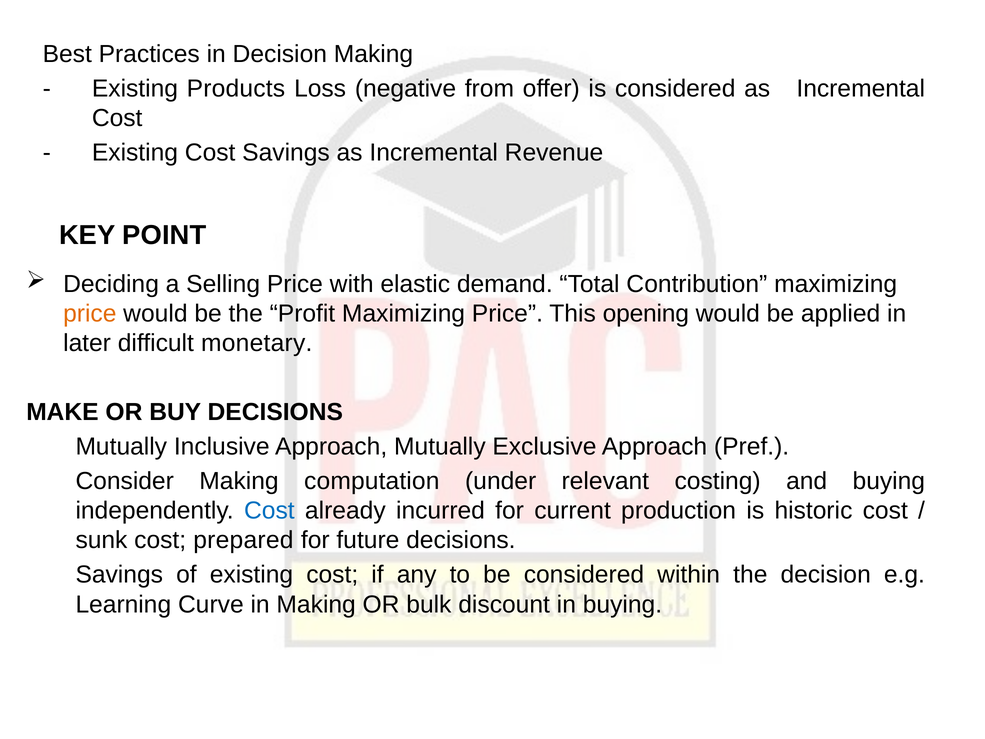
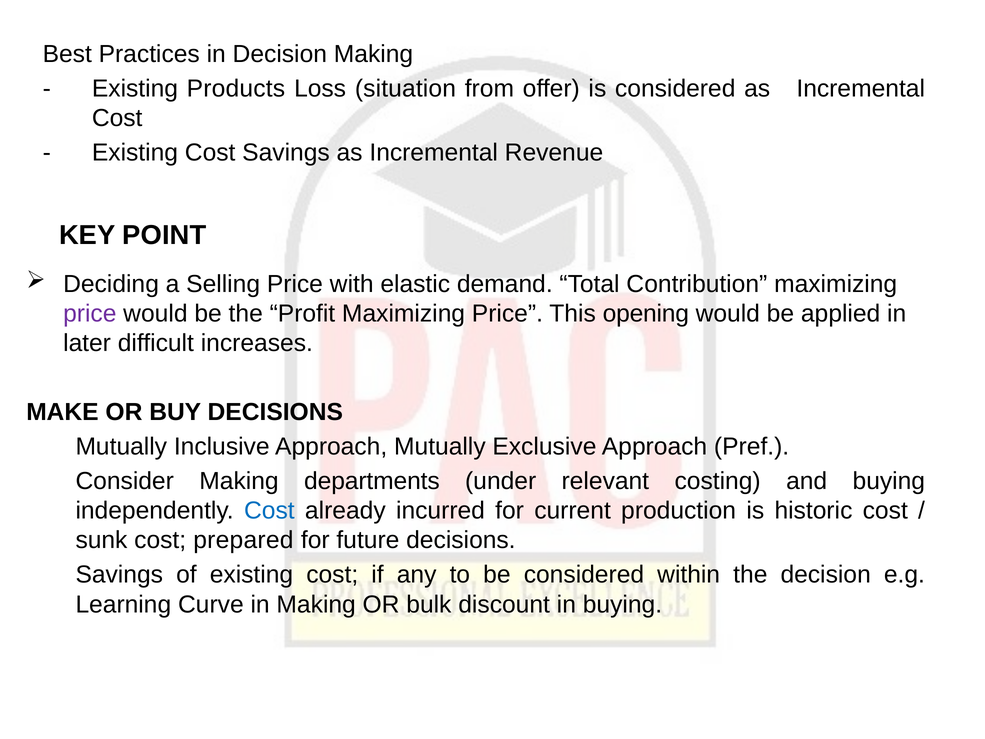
negative: negative -> situation
price at (90, 314) colour: orange -> purple
monetary: monetary -> increases
computation: computation -> departments
